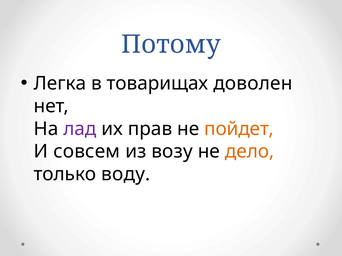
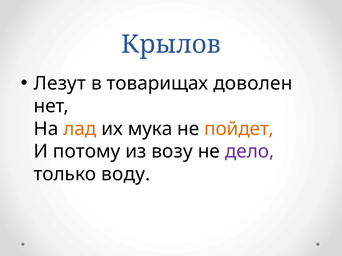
Потому: Потому -> Крылов
Легка: Легка -> Лезут
лад colour: purple -> orange
прав: прав -> мука
совсем: совсем -> потому
дело colour: orange -> purple
